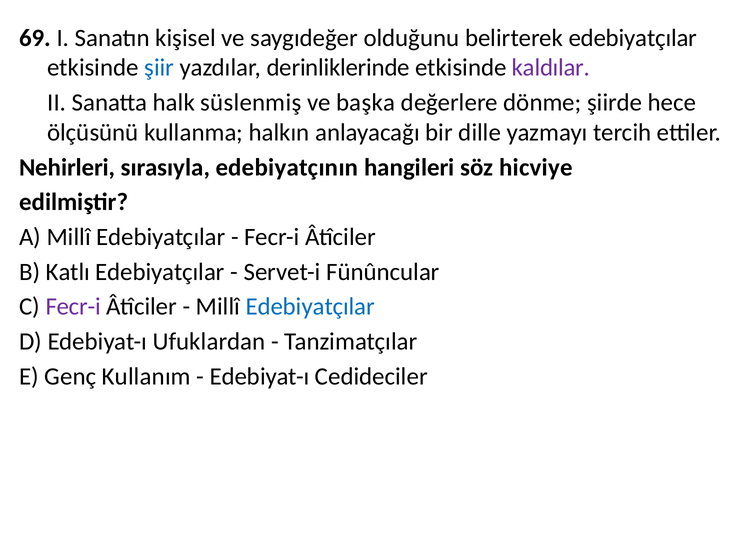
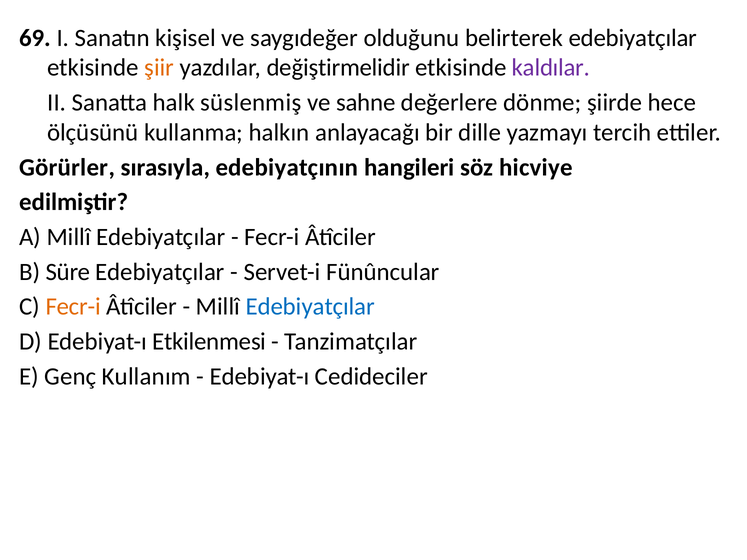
şiir colour: blue -> orange
derinliklerinde: derinliklerinde -> değiştirmelidir
başka: başka -> sahne
Nehirleri: Nehirleri -> Görürler
Katlı: Katlı -> Süre
Fecr-i at (73, 307) colour: purple -> orange
Ufuklardan: Ufuklardan -> Etkilenmesi
